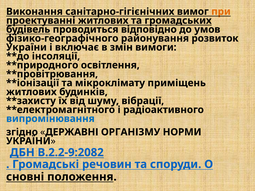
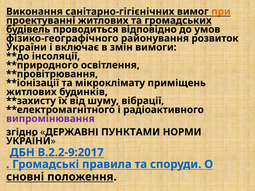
випромінювання colour: blue -> purple
ОРГАНІЗМУ: ОРГАНІЗМУ -> ПУНКТАМИ
В.2.2-9:2082: В.2.2-9:2082 -> В.2.2-9:2017
речовин: речовин -> правила
